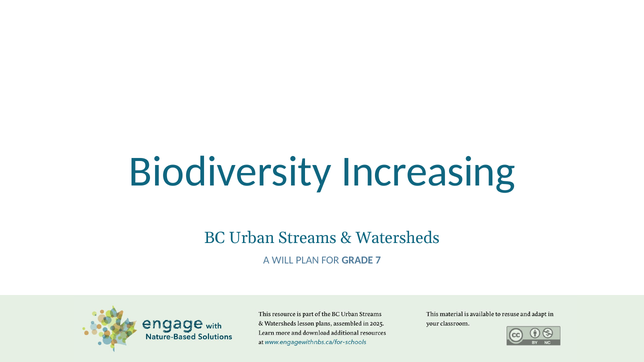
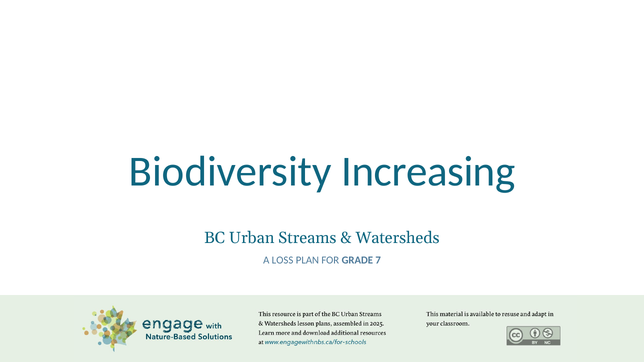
WILL: WILL -> LOSS
